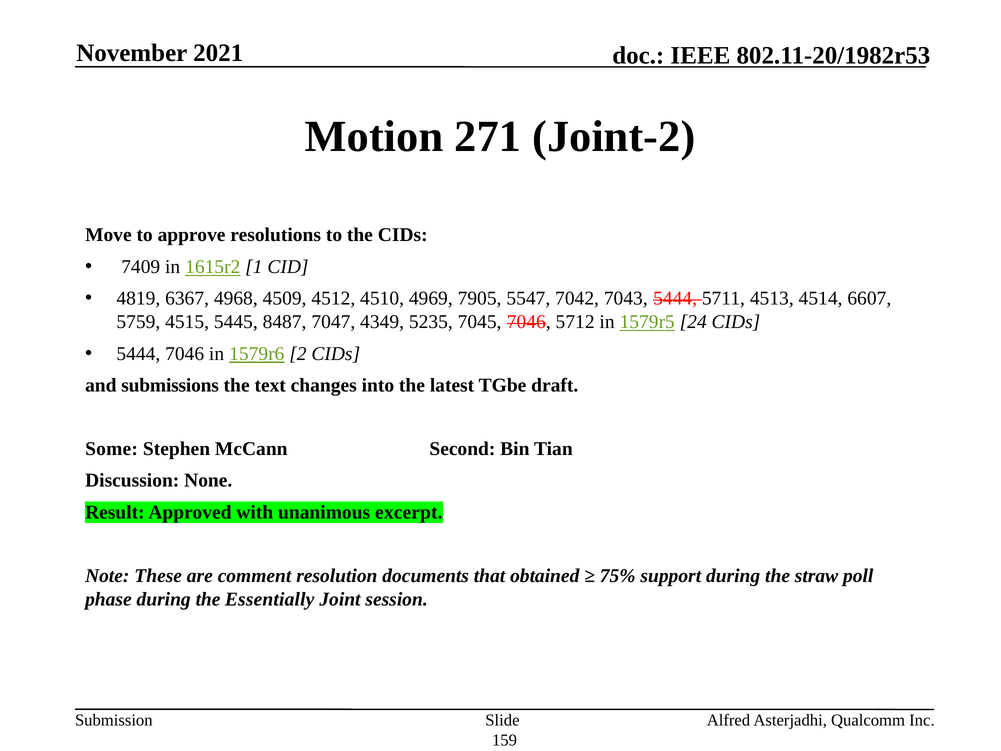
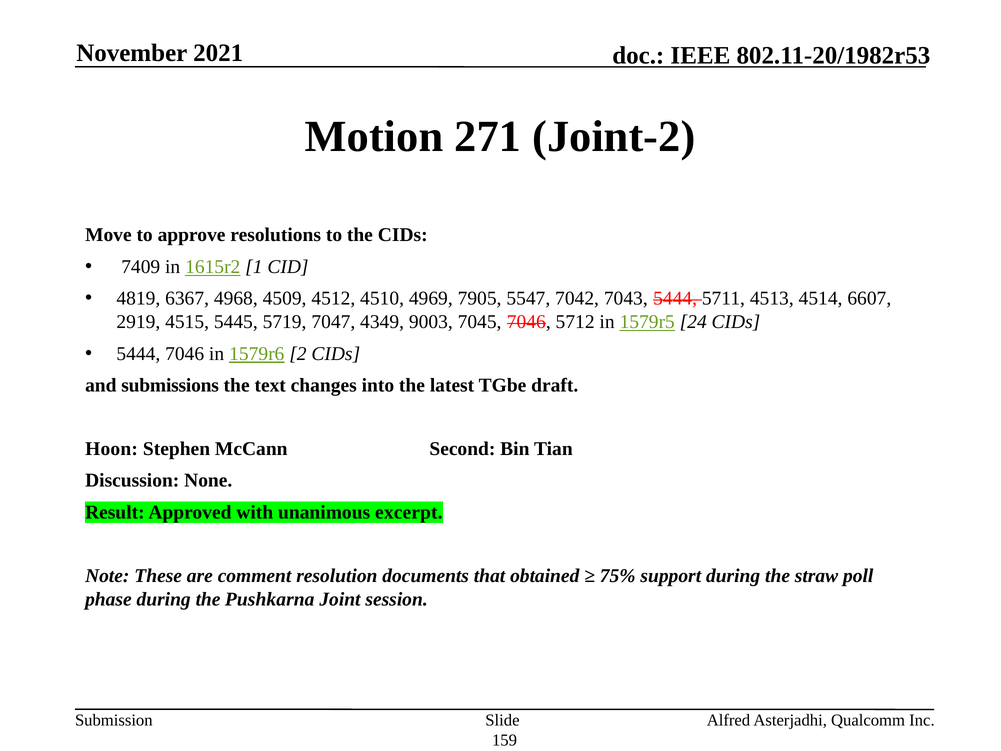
5759: 5759 -> 2919
8487: 8487 -> 5719
5235: 5235 -> 9003
Some: Some -> Hoon
Essentially: Essentially -> Pushkarna
